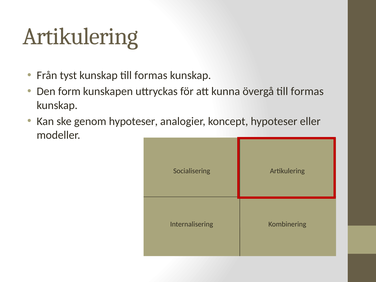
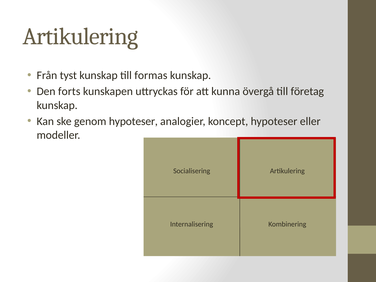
form: form -> forts
övergå till formas: formas -> företag
